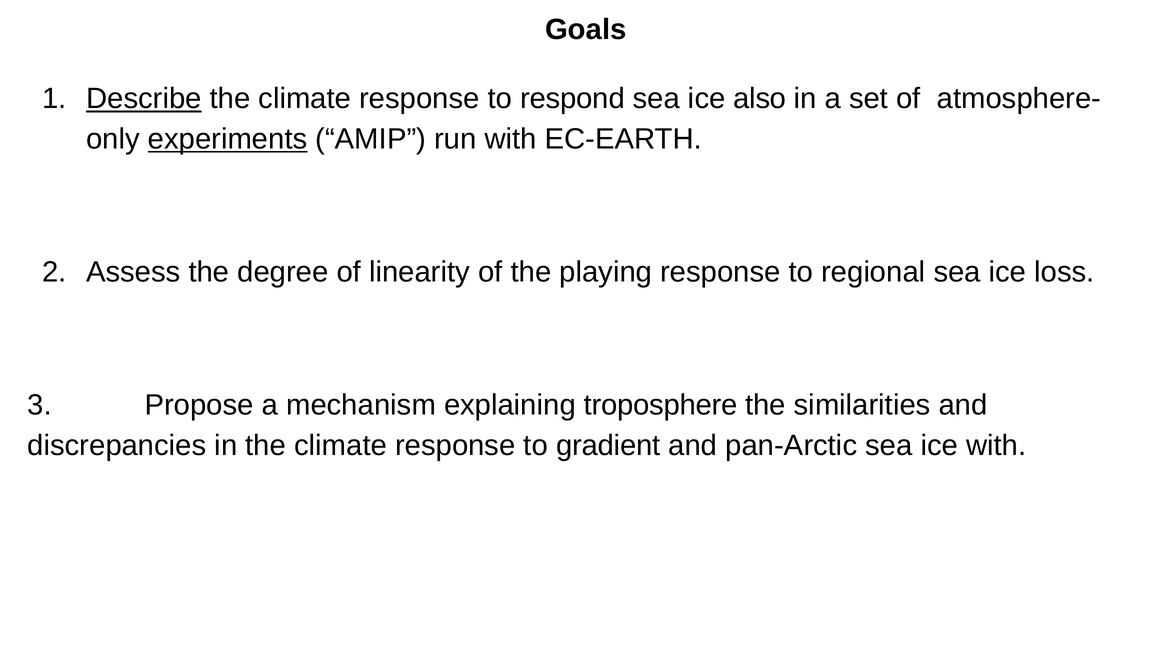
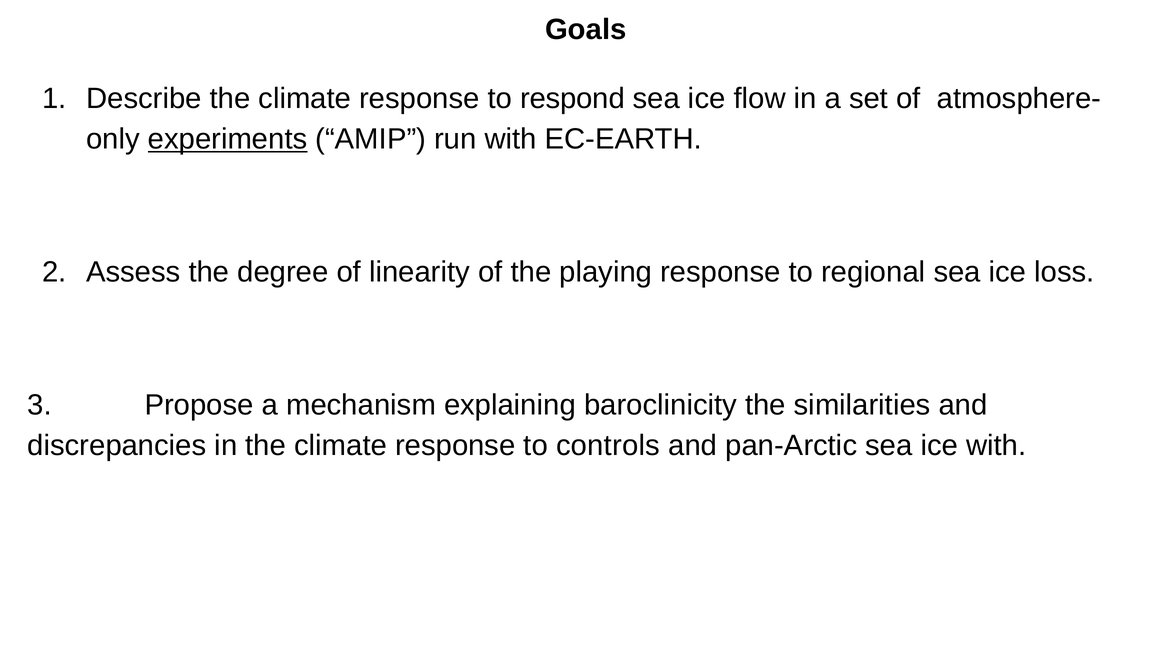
Describe underline: present -> none
also: also -> flow
troposphere: troposphere -> baroclinicity
gradient: gradient -> controls
